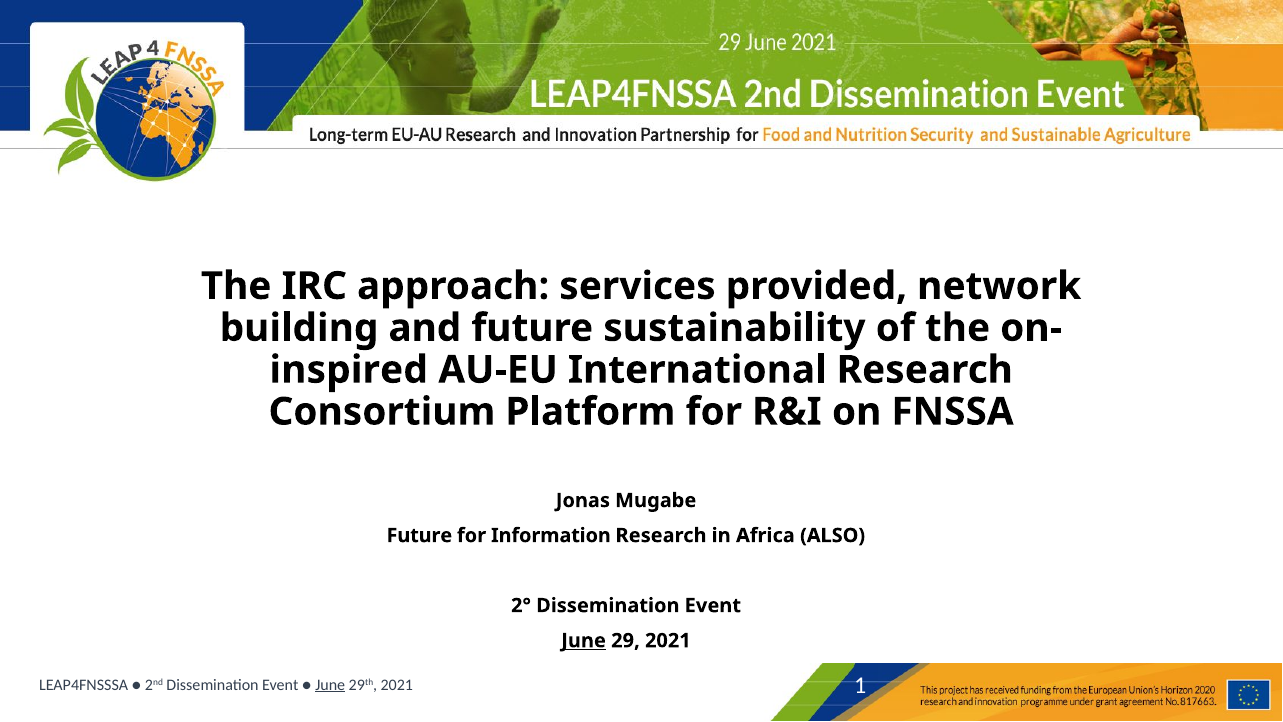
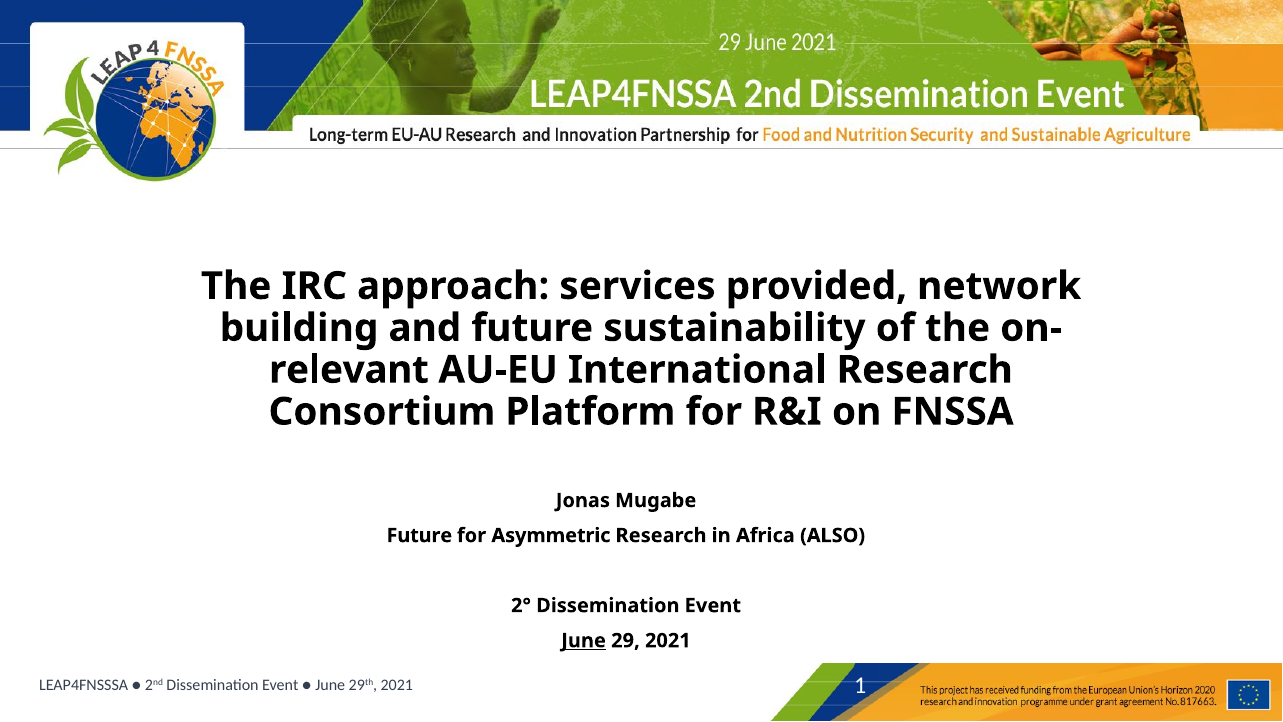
inspired: inspired -> relevant
Information: Information -> Asymmetric
June at (330, 685) underline: present -> none
